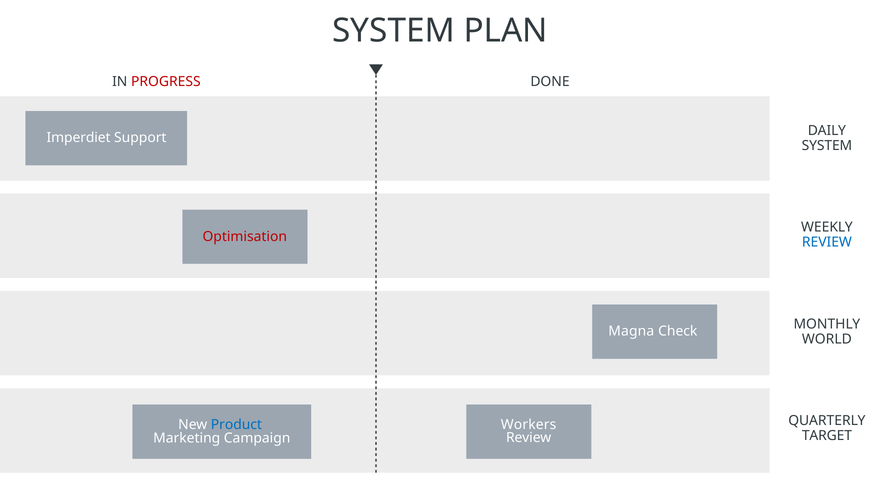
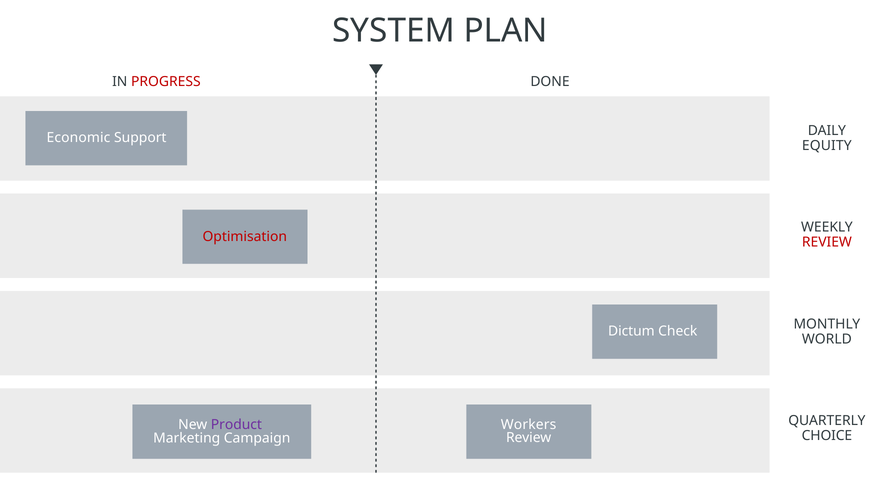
Imperdiet: Imperdiet -> Economic
SYSTEM at (827, 146): SYSTEM -> EQUITY
REVIEW at (827, 242) colour: blue -> red
Magna: Magna -> Dictum
Product colour: blue -> purple
TARGET: TARGET -> CHOICE
